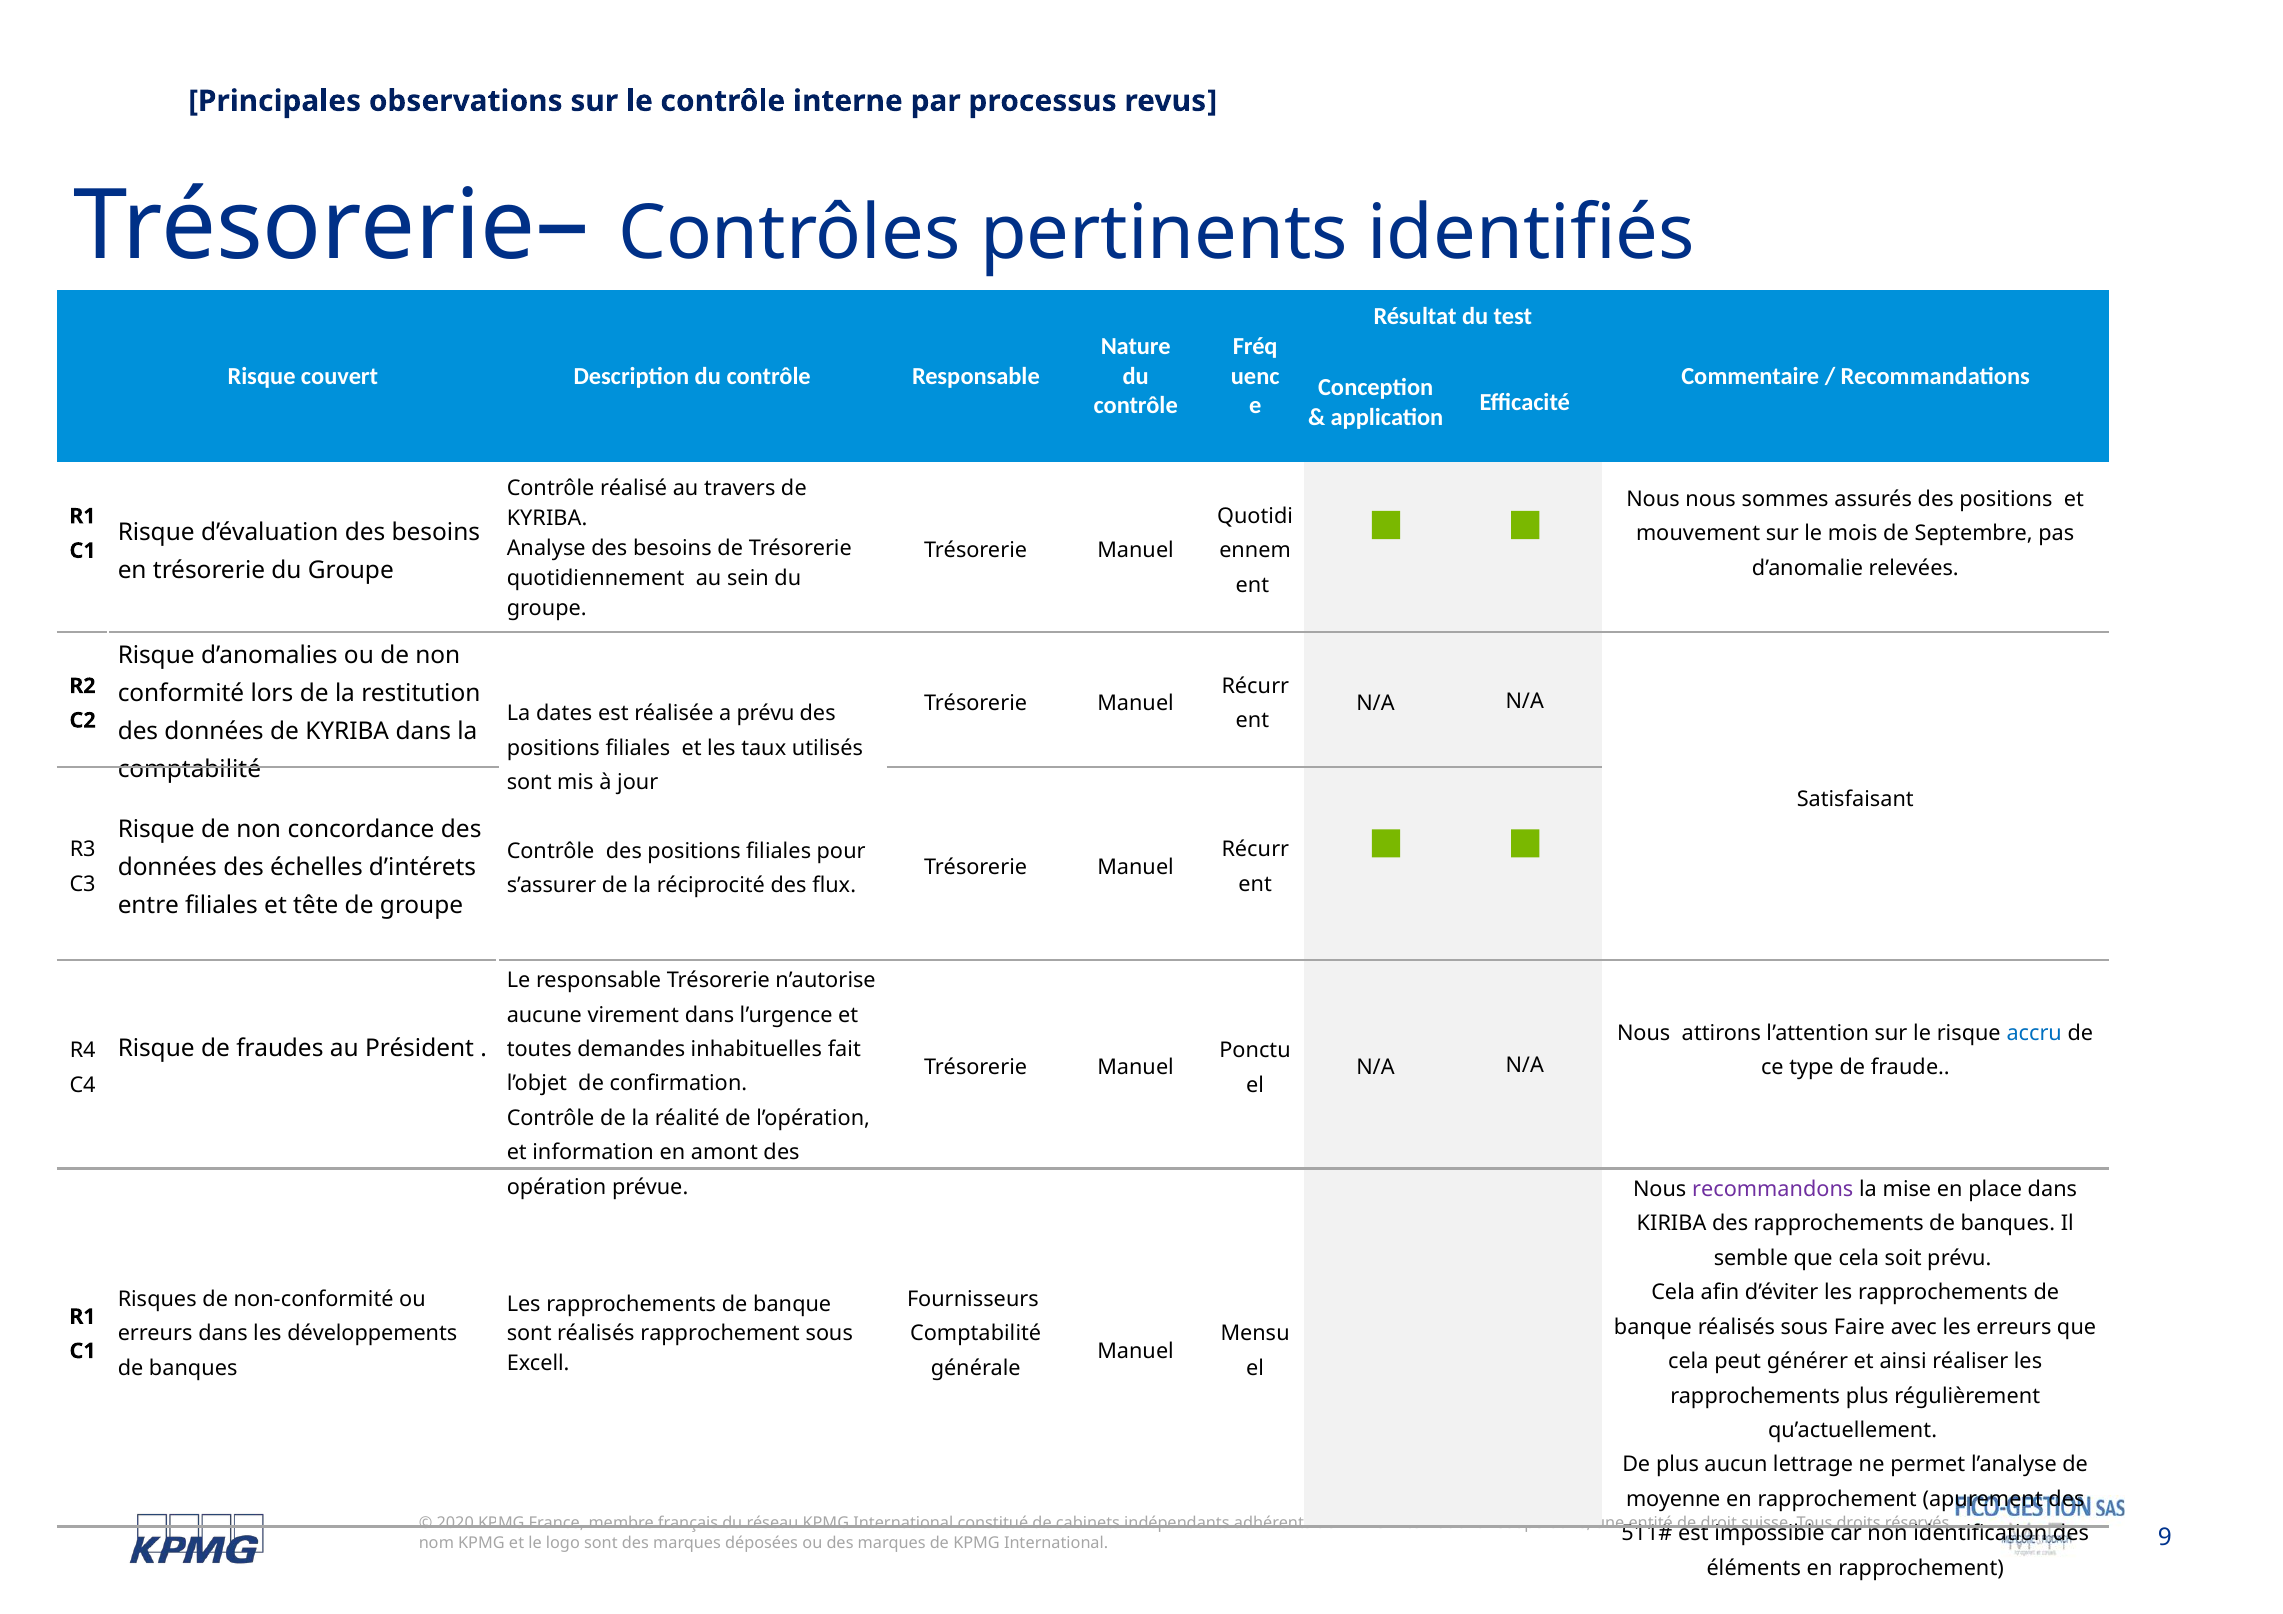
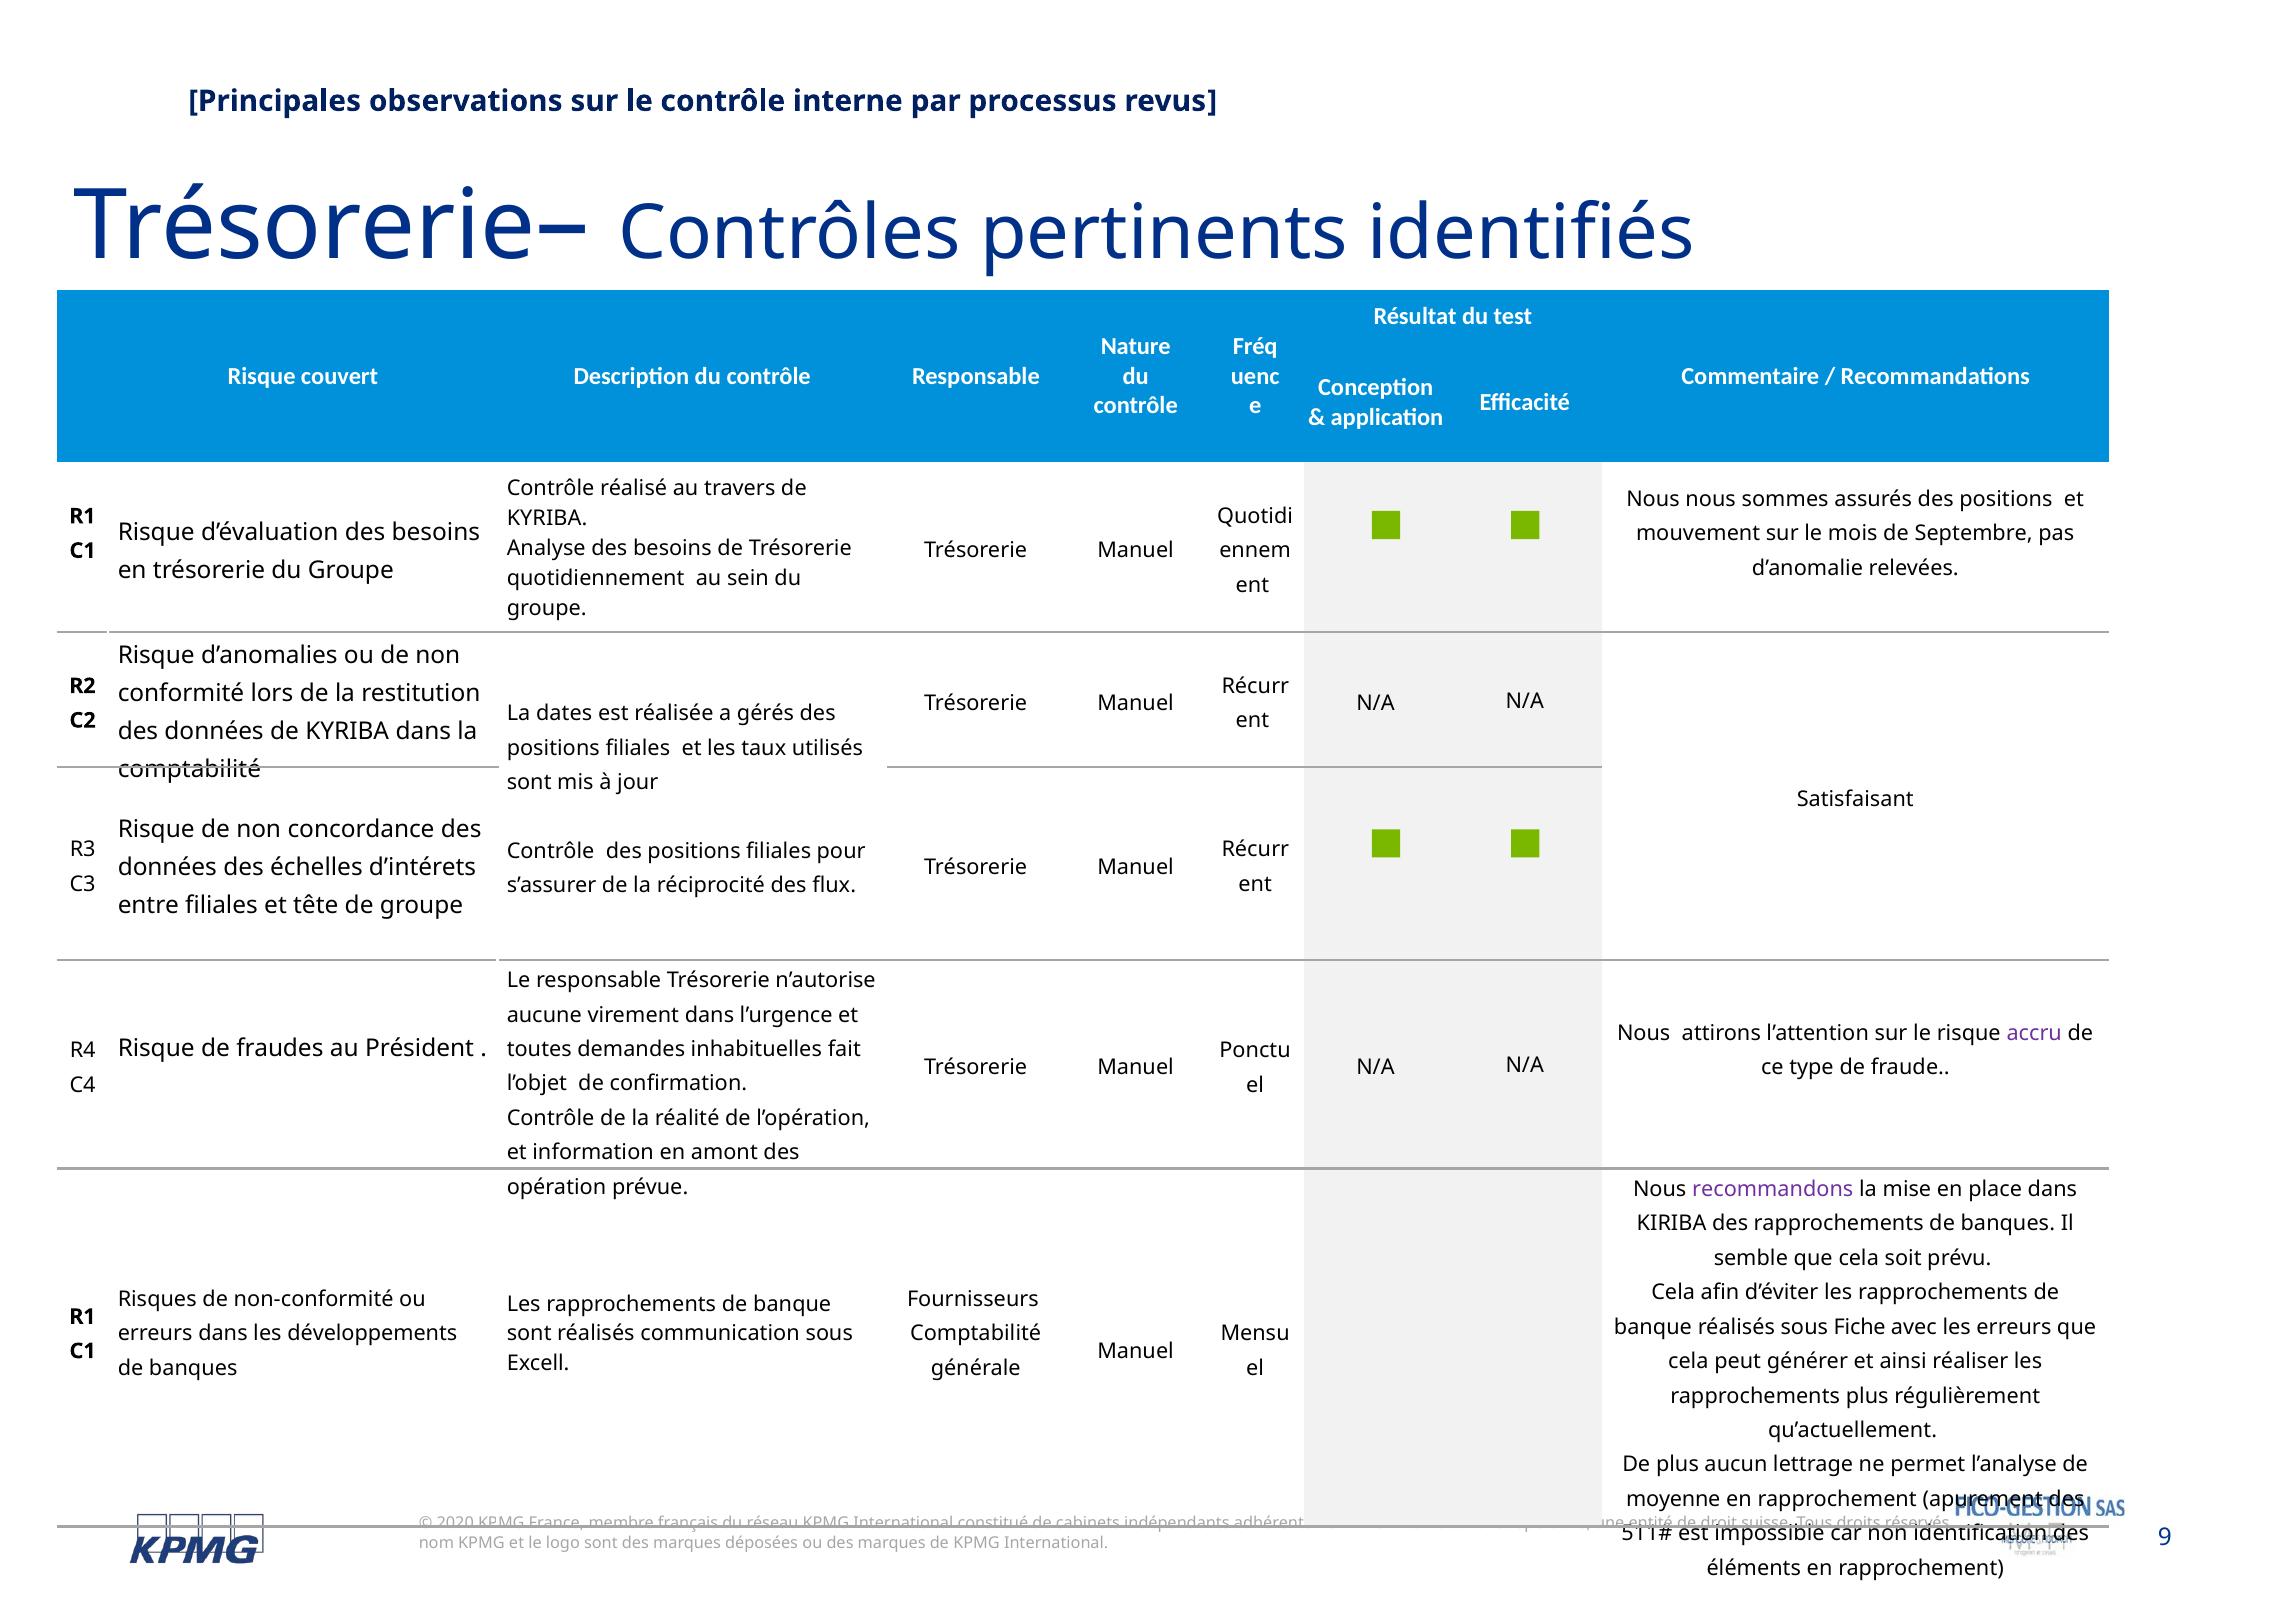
a prévu: prévu -> gérés
accru colour: blue -> purple
Faire: Faire -> Fiche
réalisés rapprochement: rapprochement -> communication
